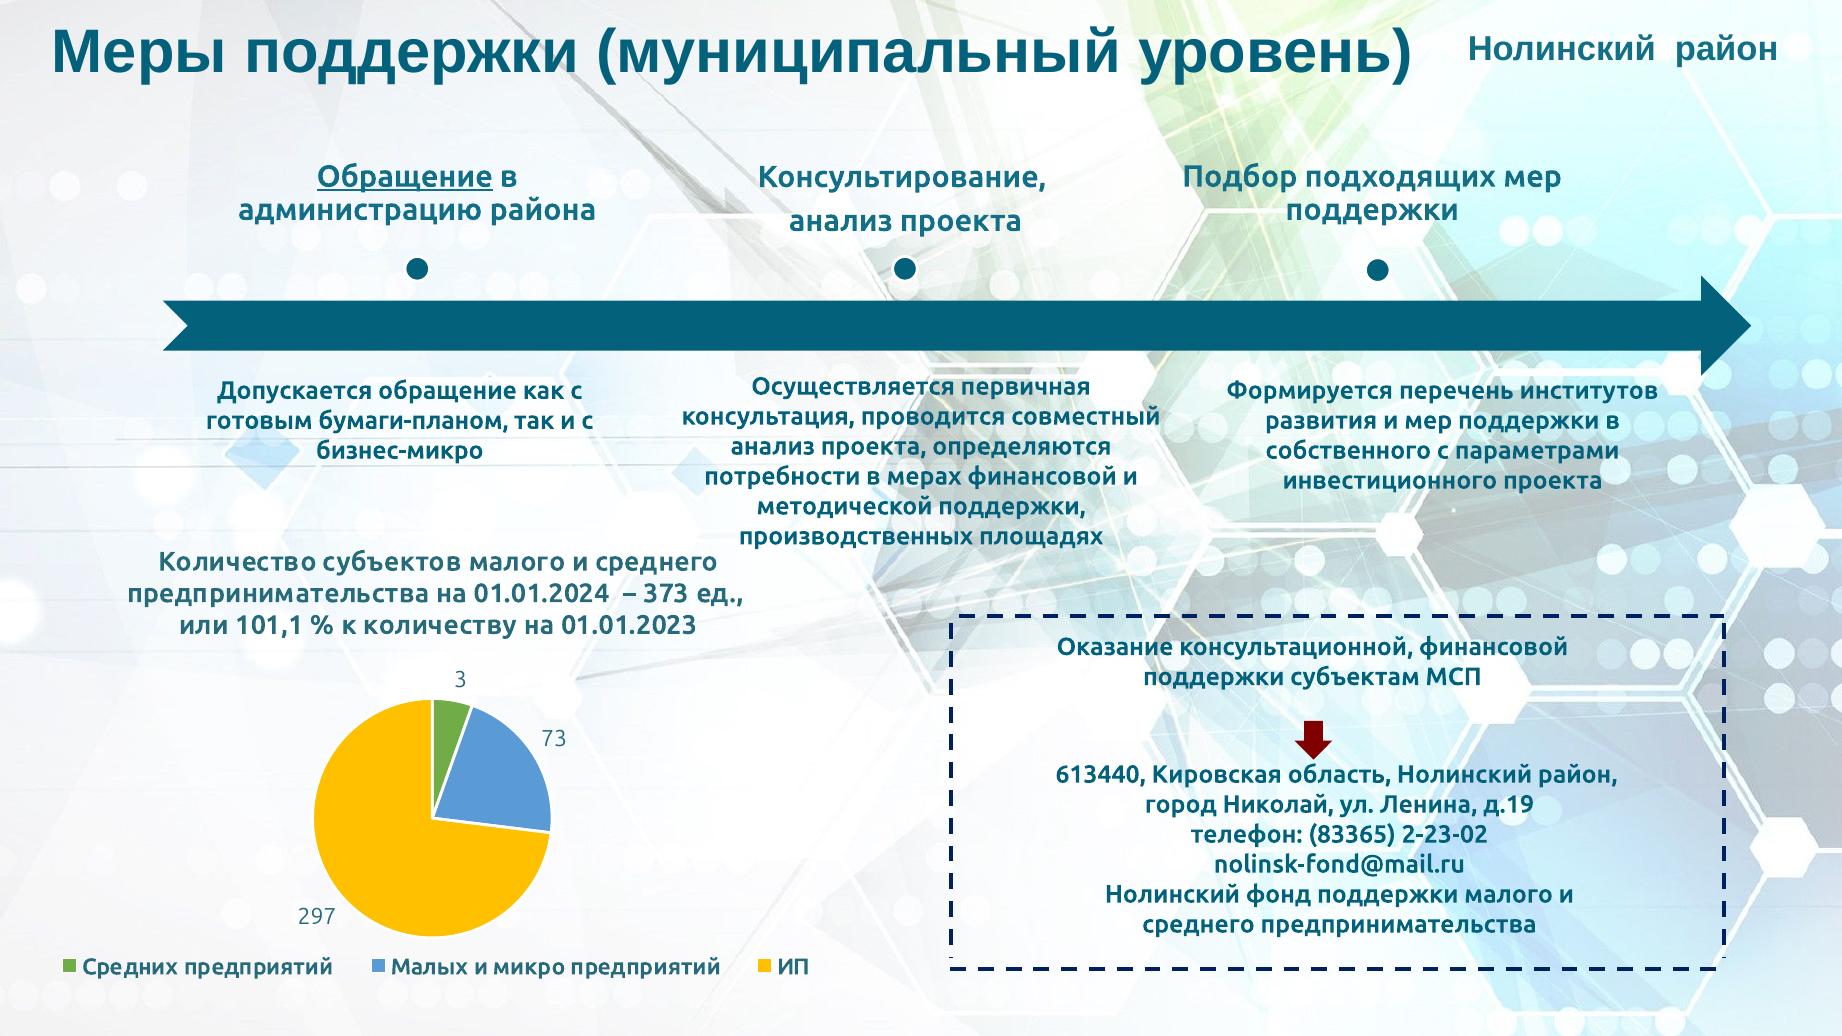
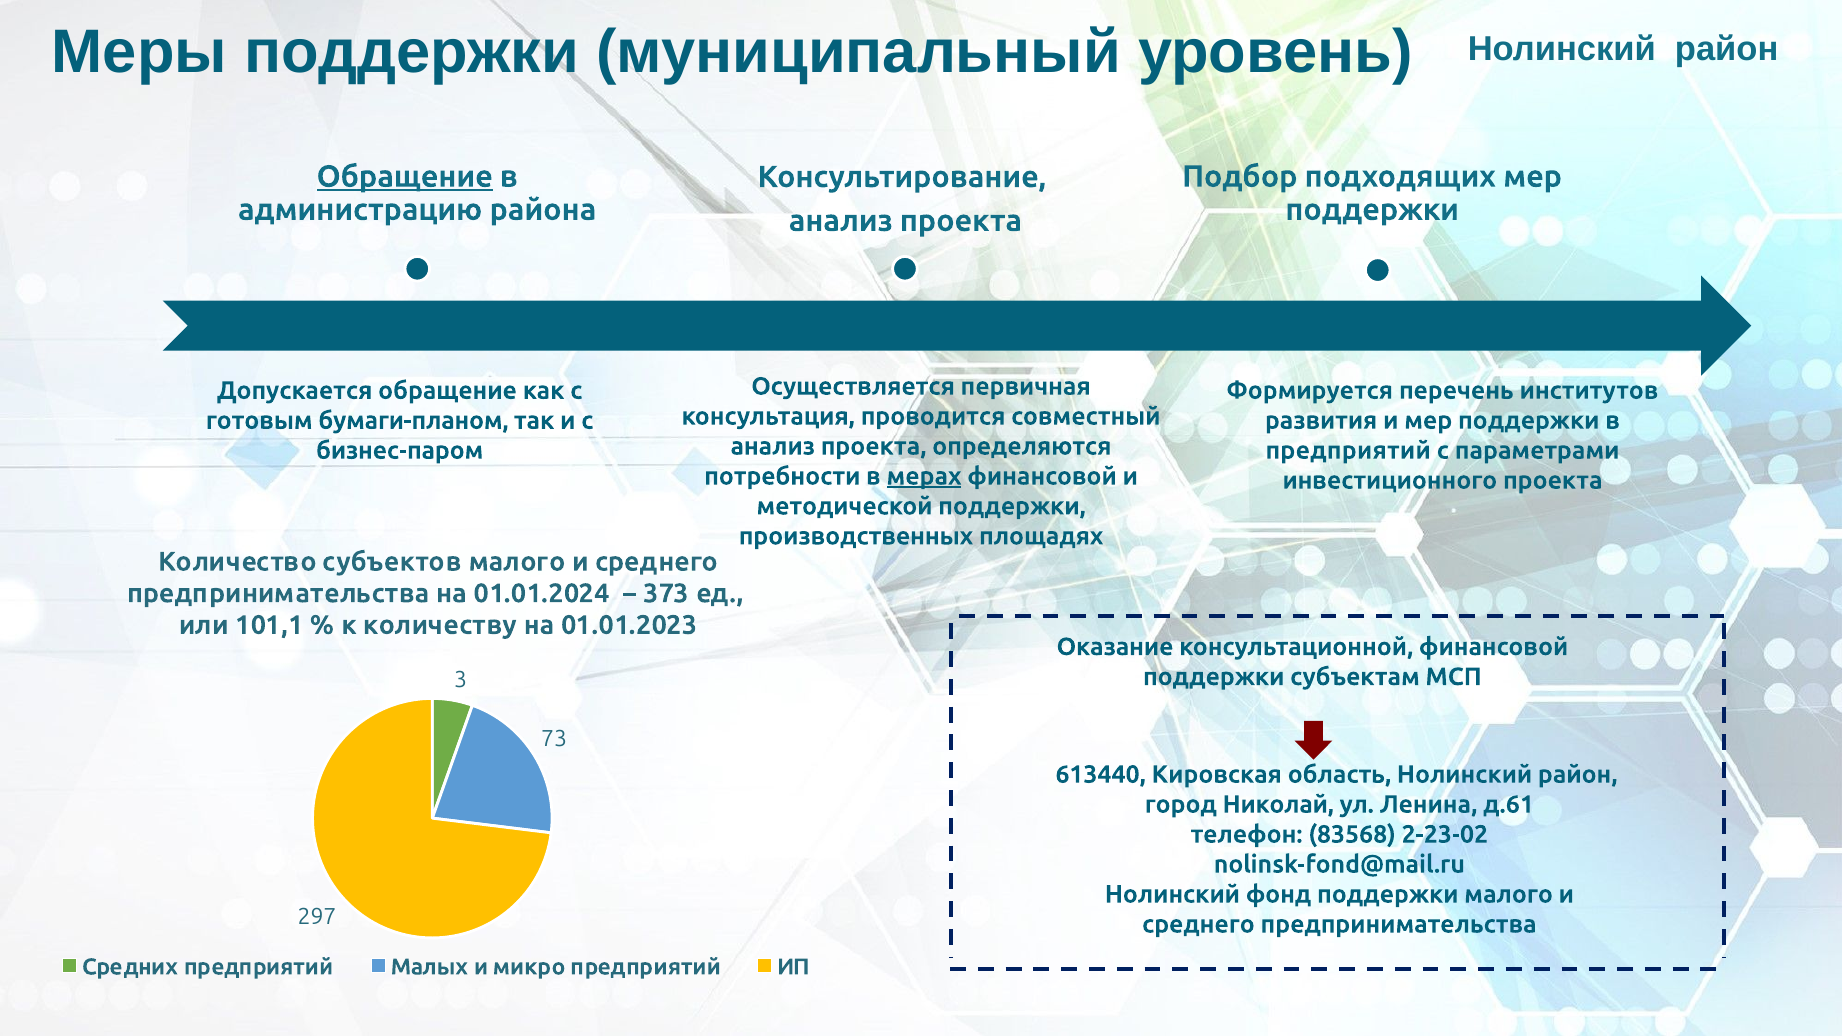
бизнес-микро: бизнес-микро -> бизнес-паром
собственного at (1348, 450): собственного -> предприятий
мерах underline: none -> present
д.19: д.19 -> д.61
83365: 83365 -> 83568
